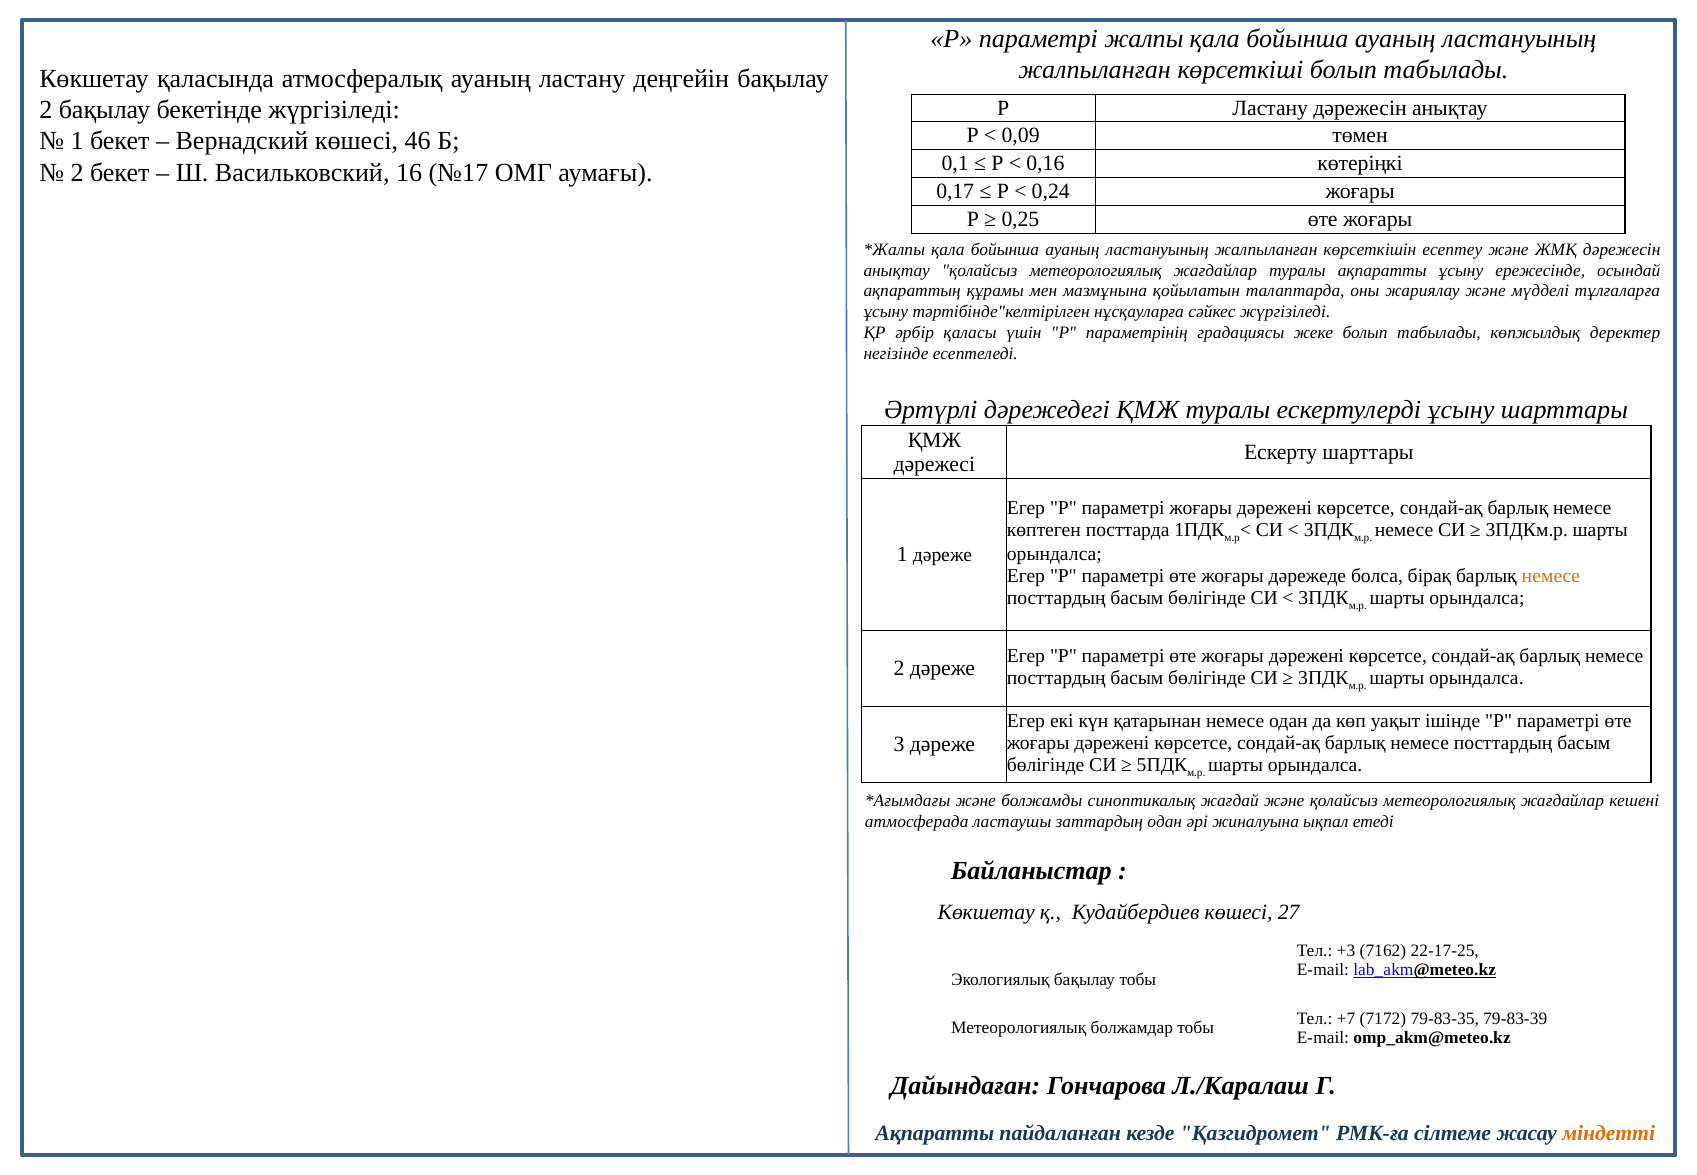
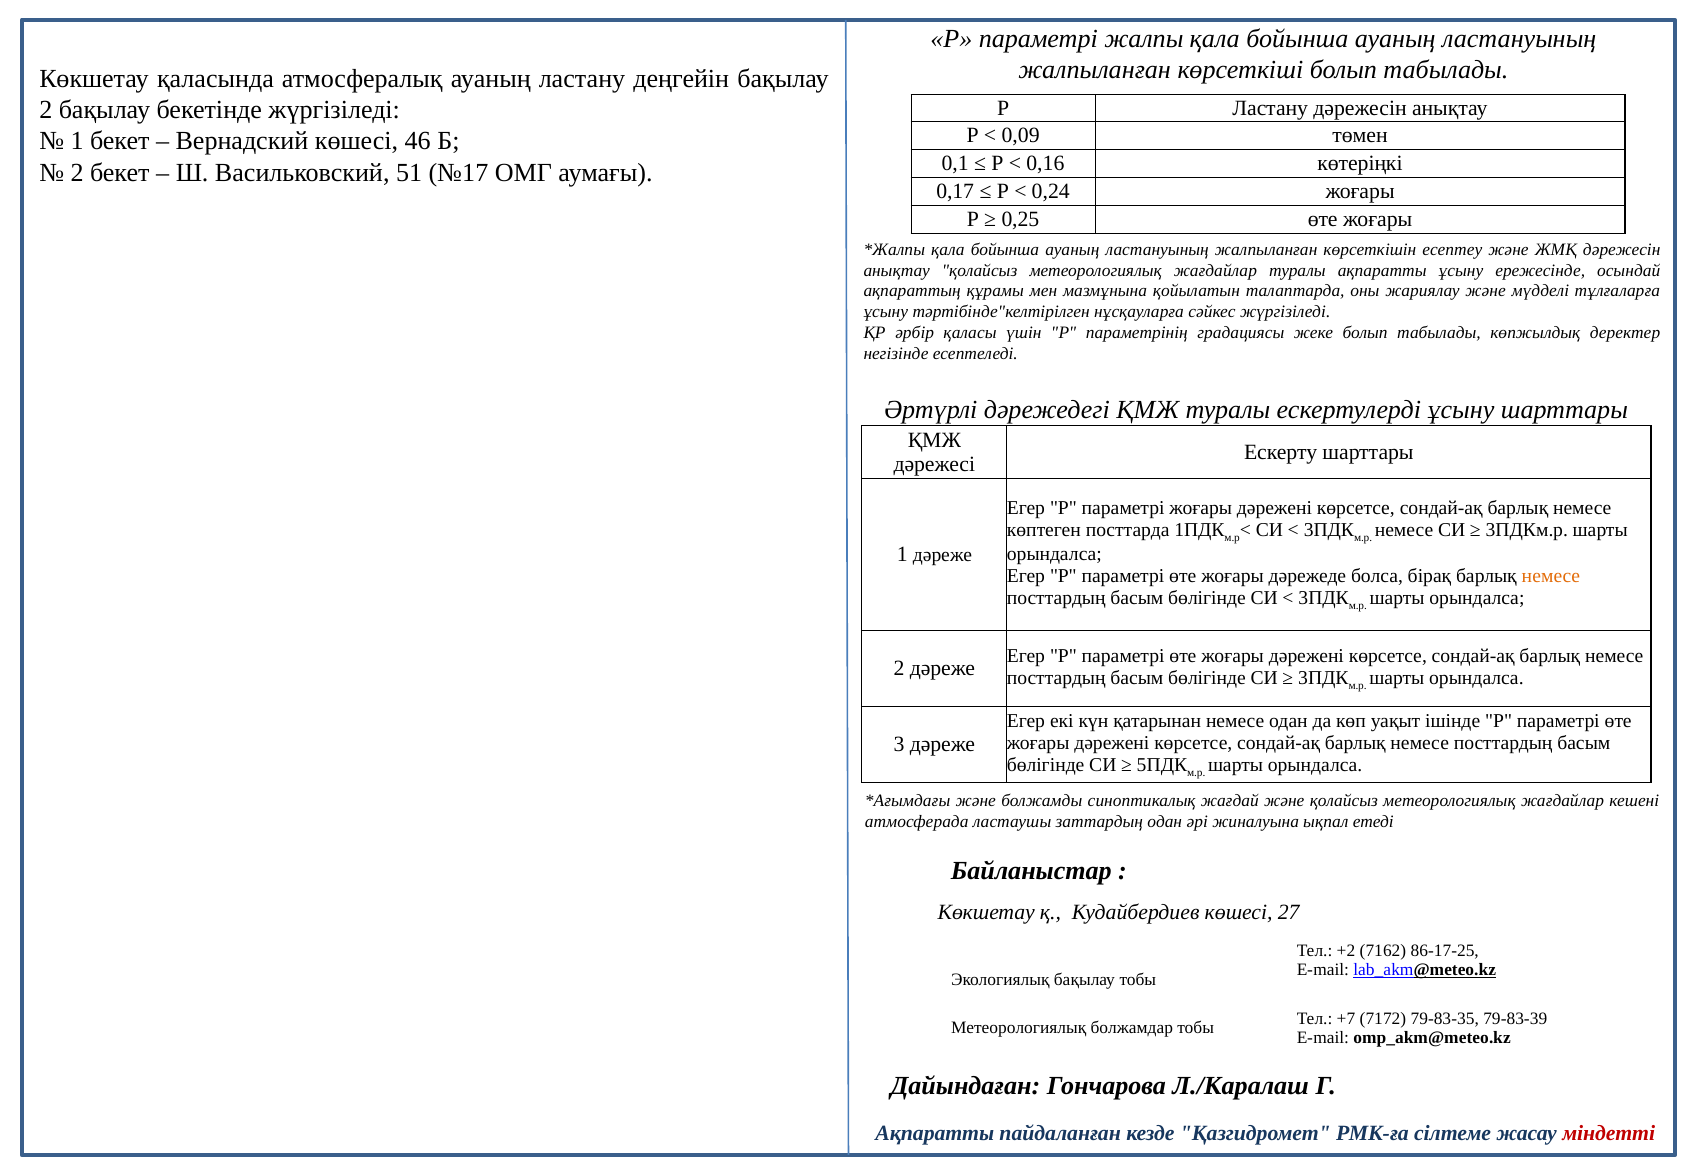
16: 16 -> 51
+3: +3 -> +2
22-17-25: 22-17-25 -> 86-17-25
міндетті colour: orange -> red
